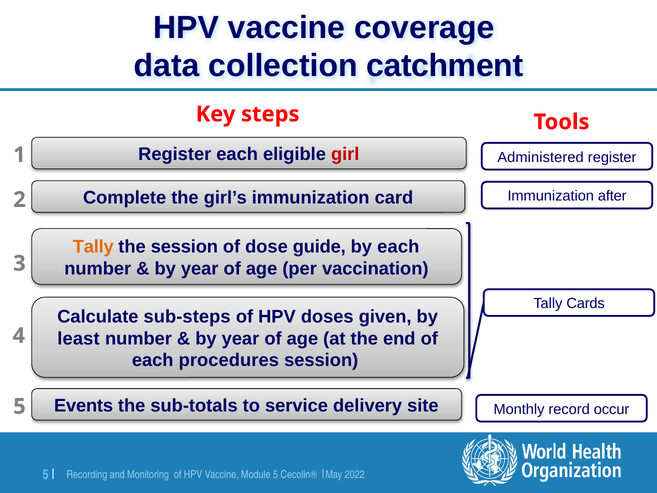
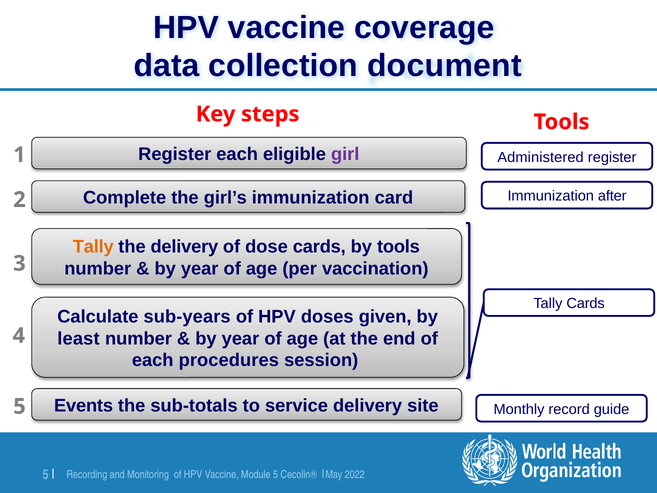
catchment: catchment -> document
girl colour: red -> purple
the session: session -> delivery
dose guide: guide -> cards
by each: each -> tools
sub-steps: sub-steps -> sub-years
occur: occur -> guide
